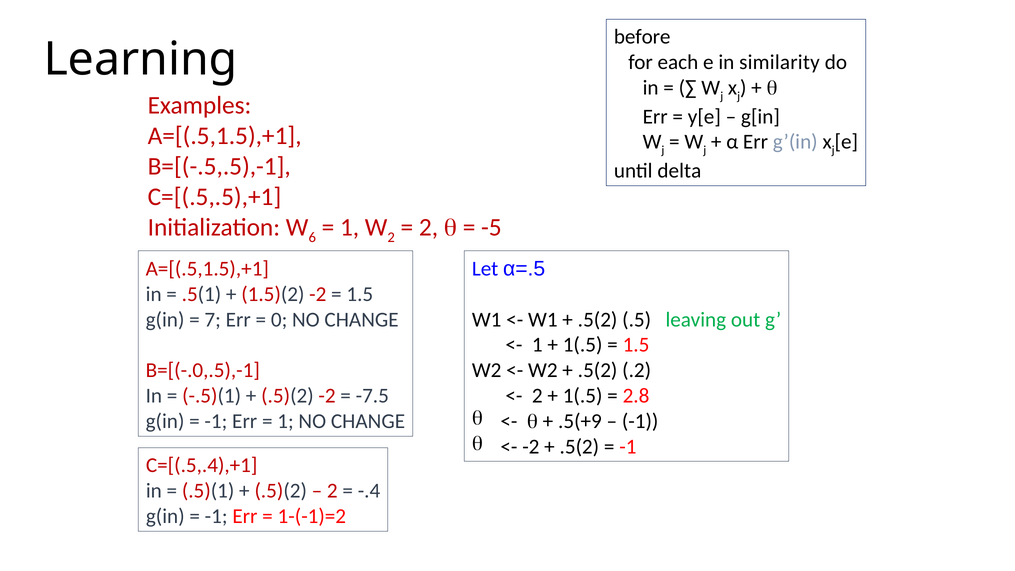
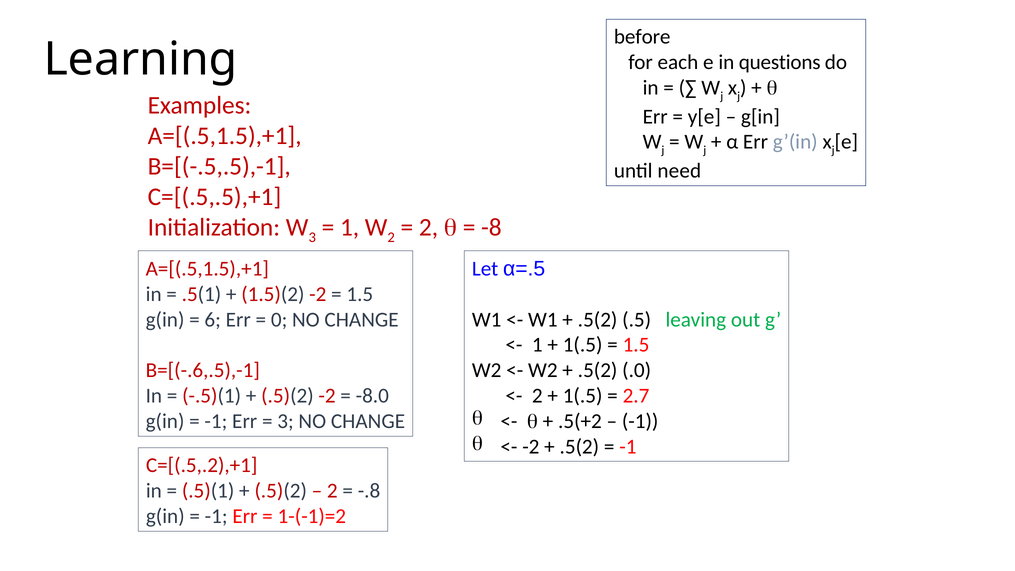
similarity: similarity -> questions
delta: delta -> need
6 at (312, 237): 6 -> 3
-5: -5 -> -8
7: 7 -> 6
.2: .2 -> .0
B=[(-.0,.5),-1: B=[(-.0,.5),-1 -> B=[(-.6,.5),-1
2.8: 2.8 -> 2.7
-7.5: -7.5 -> -8.0
.5(+9: .5(+9 -> .5(+2
1 at (286, 421): 1 -> 3
C=[(.5,.4),+1: C=[(.5,.4),+1 -> C=[(.5,.2),+1
-.4: -.4 -> -.8
